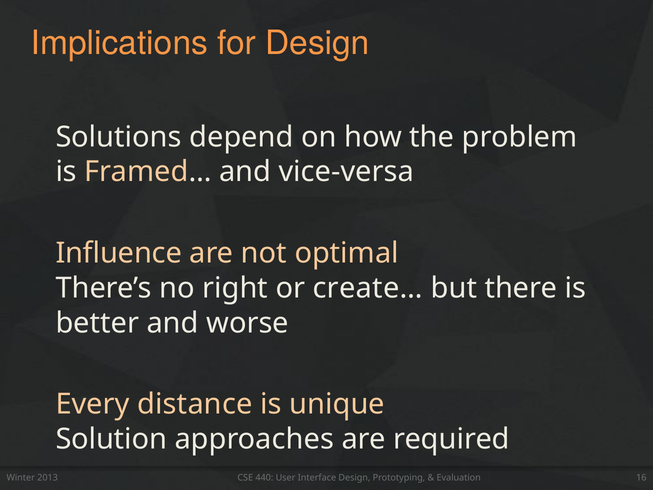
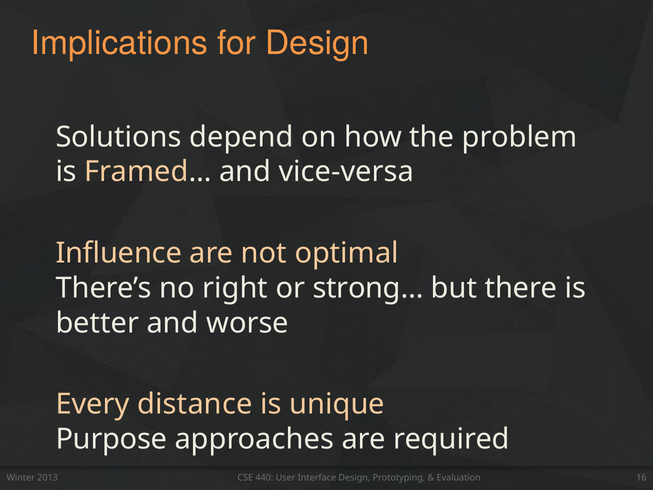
create…: create… -> strong…
Solution: Solution -> Purpose
